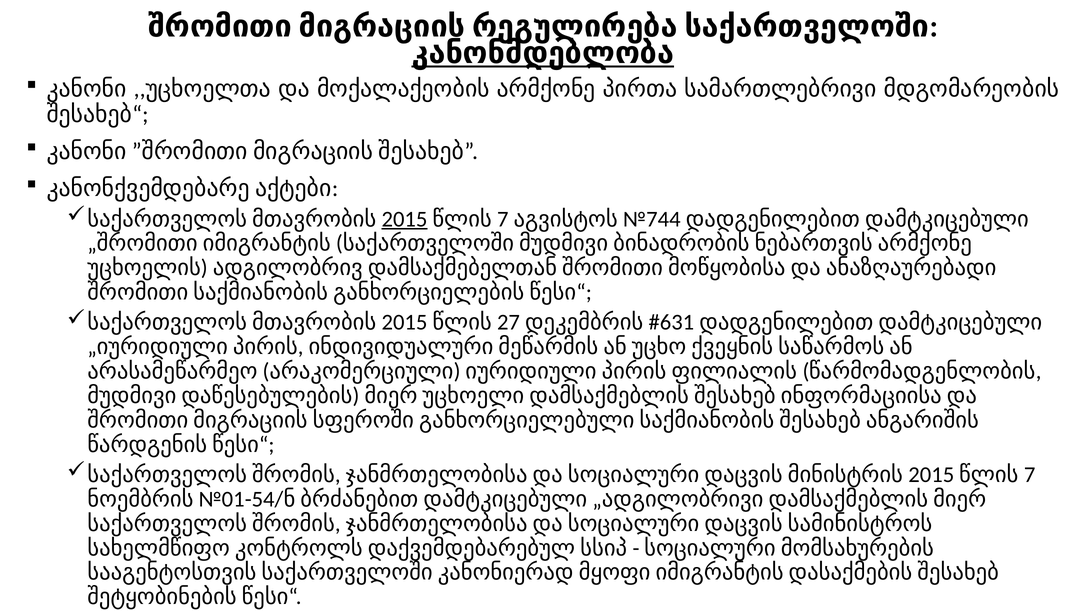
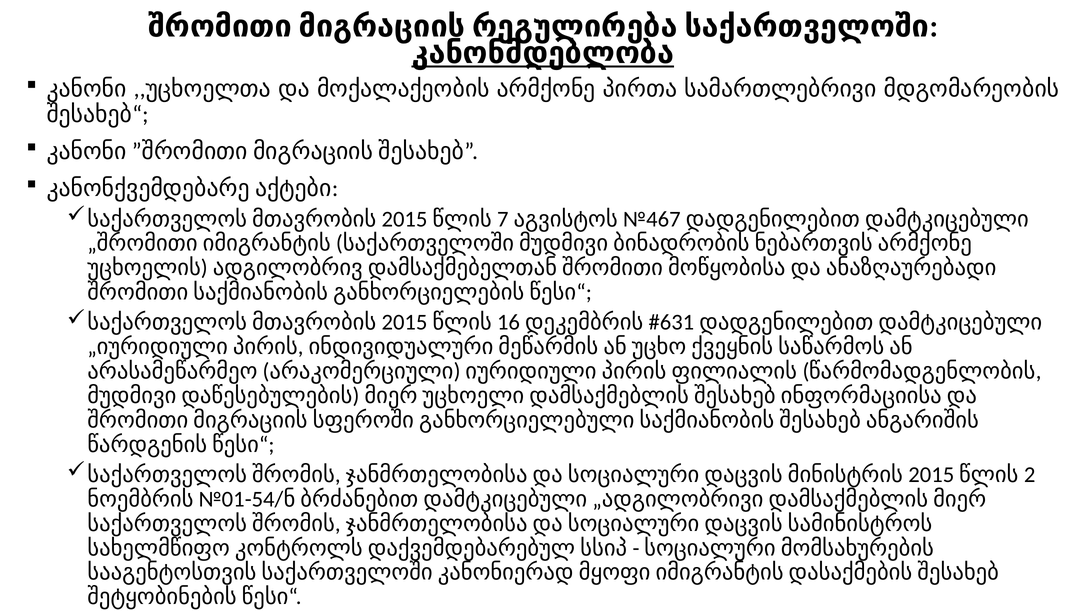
2015 at (404, 219) underline: present -> none
№744: №744 -> №467
27: 27 -> 16
7 at (1030, 475): 7 -> 2
